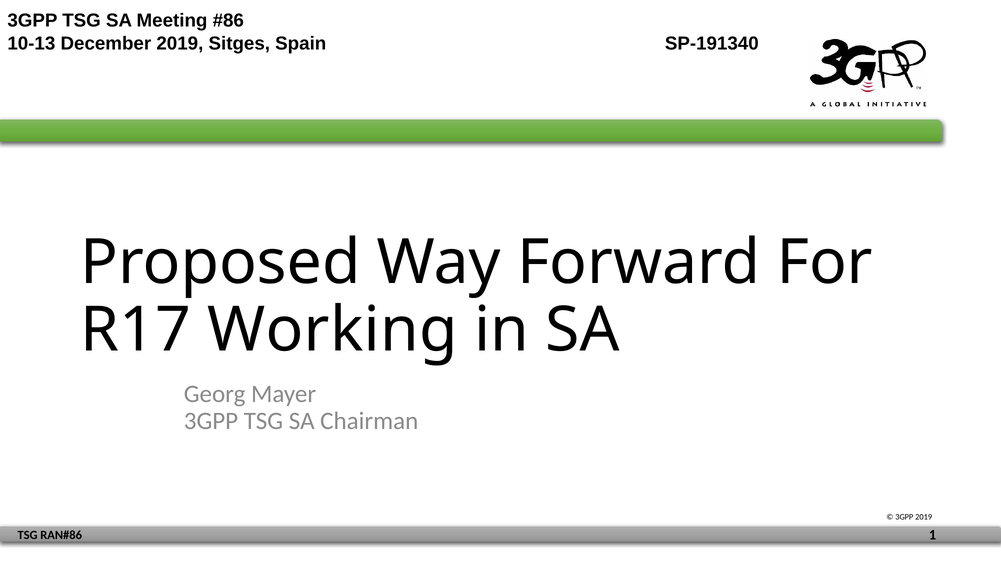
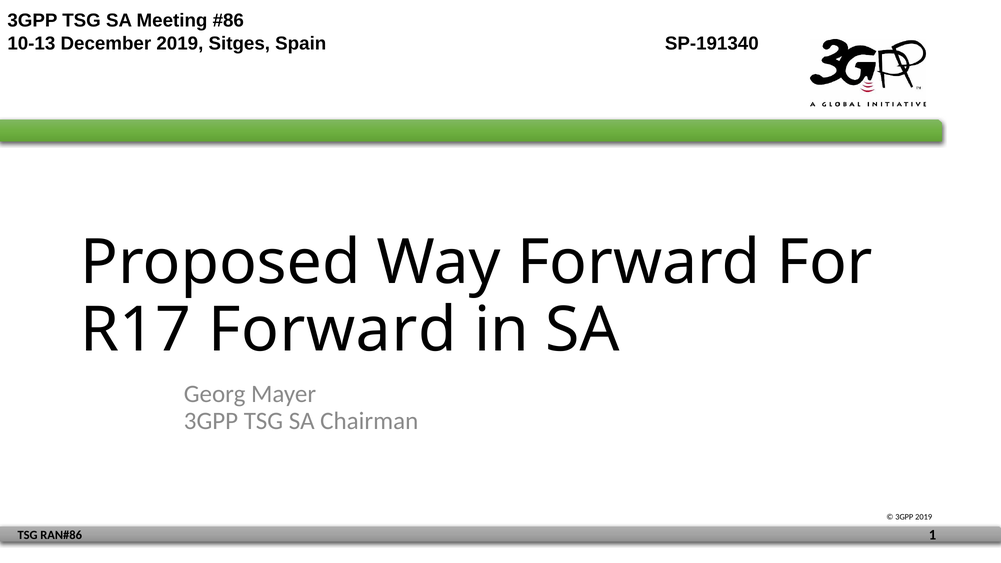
R17 Working: Working -> Forward
